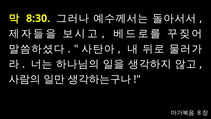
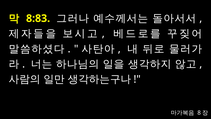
8:30: 8:30 -> 8:83
